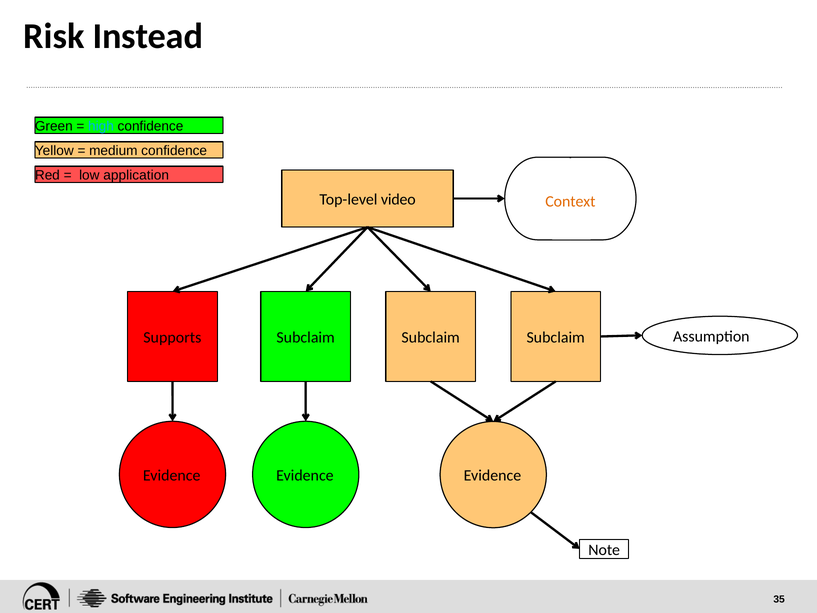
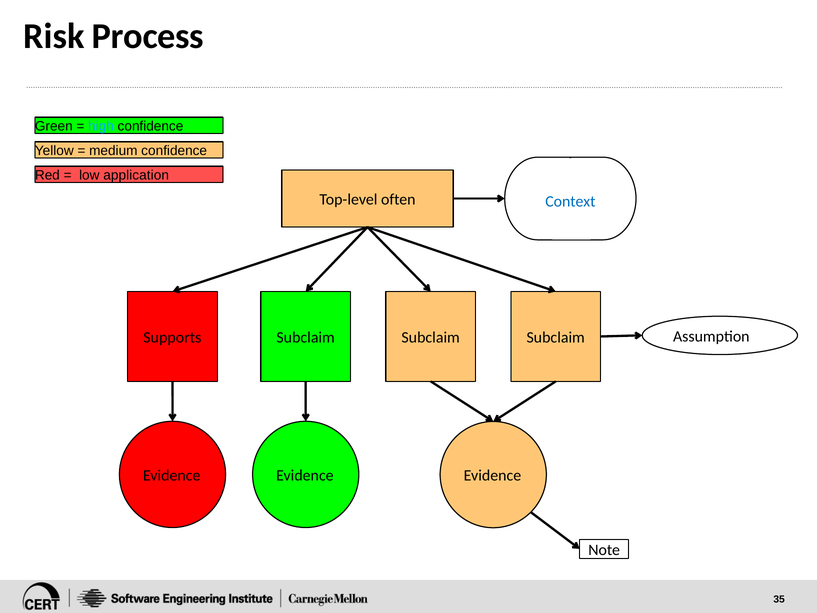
Instead: Instead -> Process
video: video -> often
Context colour: orange -> blue
